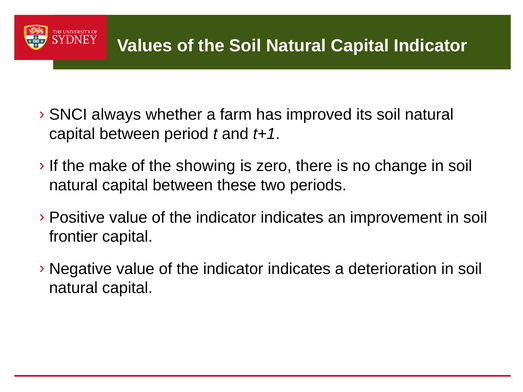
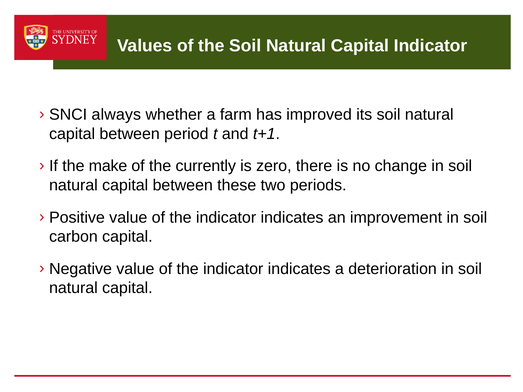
showing: showing -> currently
frontier: frontier -> carbon
